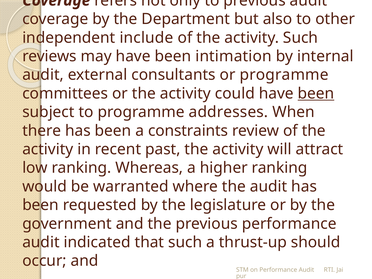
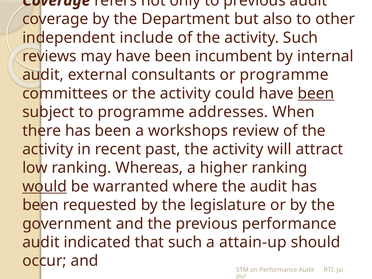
intimation: intimation -> incumbent
constraints: constraints -> workshops
would underline: none -> present
thrust-up: thrust-up -> attain-up
